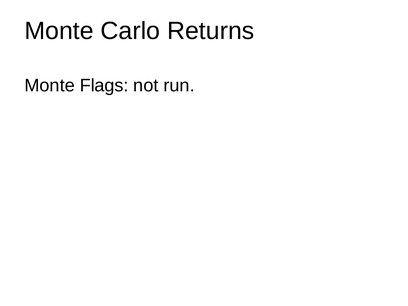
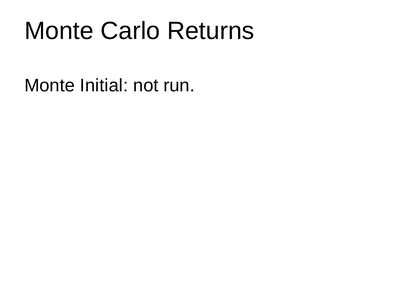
Flags: Flags -> Initial
